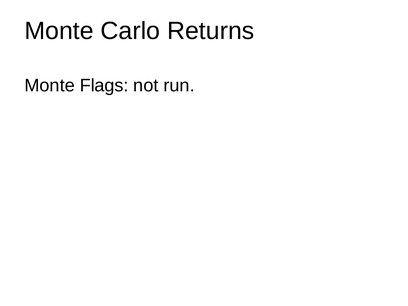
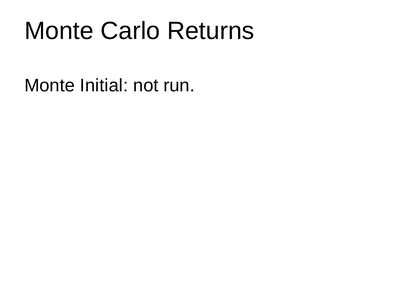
Flags: Flags -> Initial
